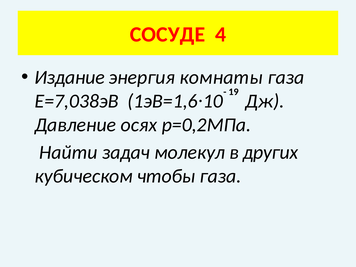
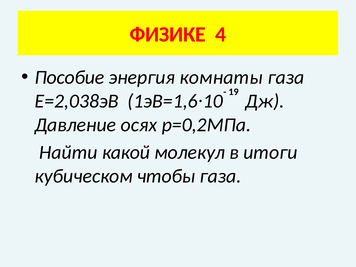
СОСУДЕ: СОСУДЕ -> ФИЗИКЕ
Издание: Издание -> Пособие
Е=7,038эВ: Е=7,038эВ -> Е=2,038эВ
задач: задач -> какой
других: других -> итоги
